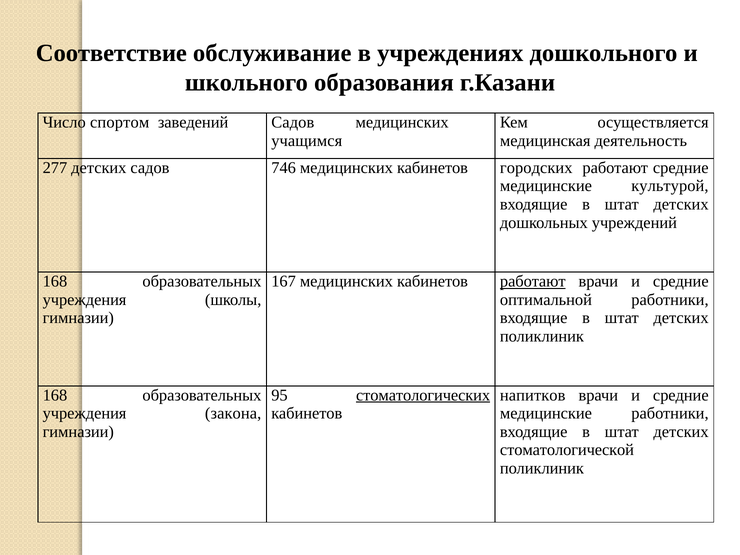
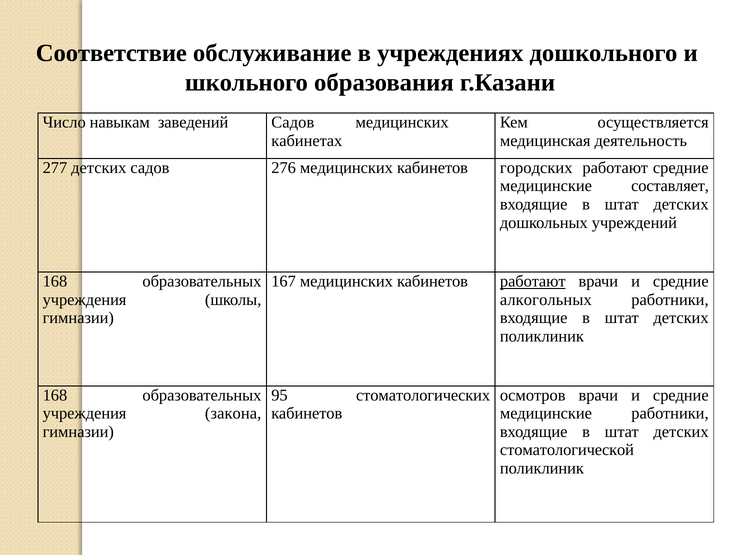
спортом: спортом -> навыкам
учащимся: учащимся -> кабинетах
746: 746 -> 276
культурой: культурой -> составляет
оптимальной: оптимальной -> алкогольных
стоматологических underline: present -> none
напитков: напитков -> осмотров
